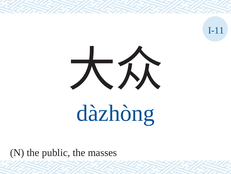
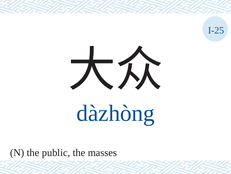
I-11: I-11 -> I-25
